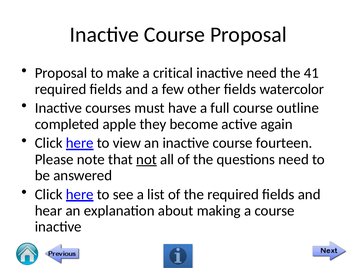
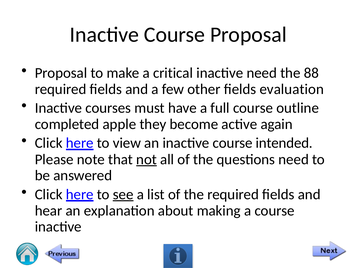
41: 41 -> 88
watercolor: watercolor -> evaluation
fourteen: fourteen -> intended
see underline: none -> present
